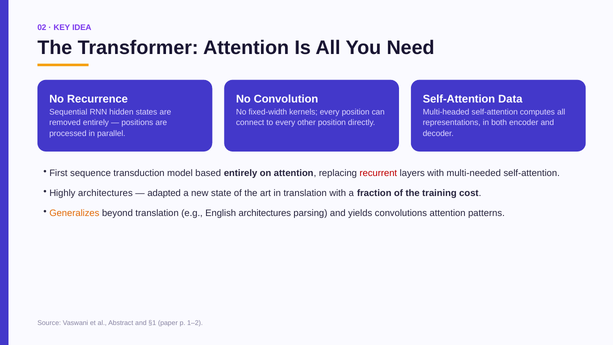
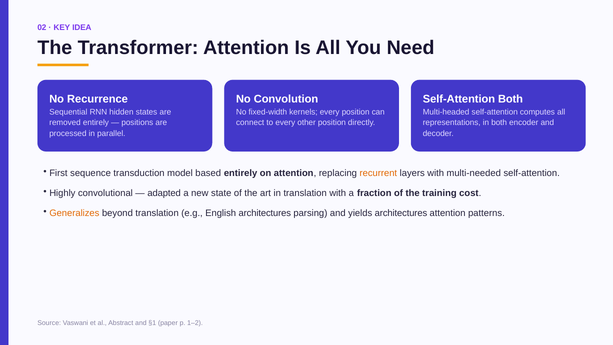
Self-Attention Data: Data -> Both
recurrent colour: red -> orange
Highly architectures: architectures -> convolutional
yields convolutions: convolutions -> architectures
